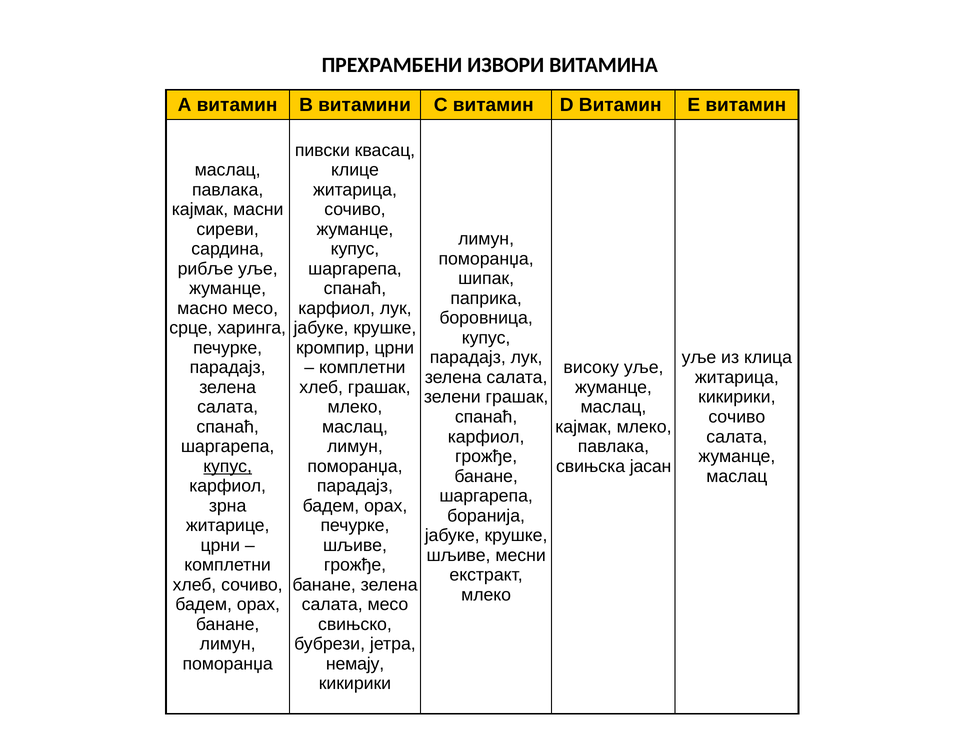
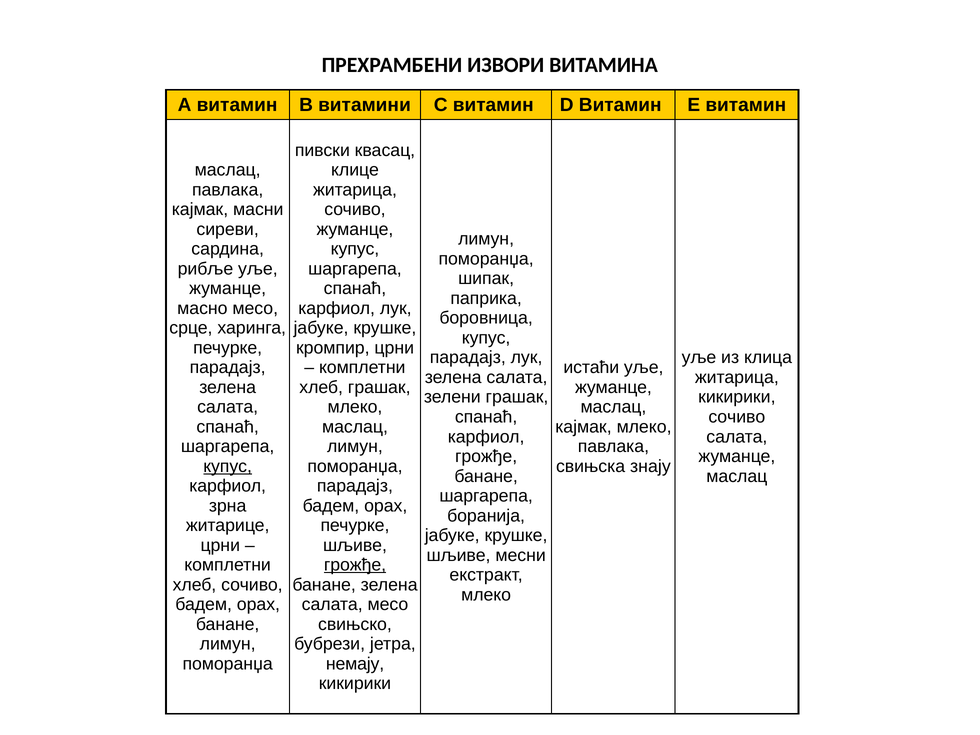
високу: високу -> истаћи
јасан: јасан -> знају
грожђе at (355, 565) underline: none -> present
